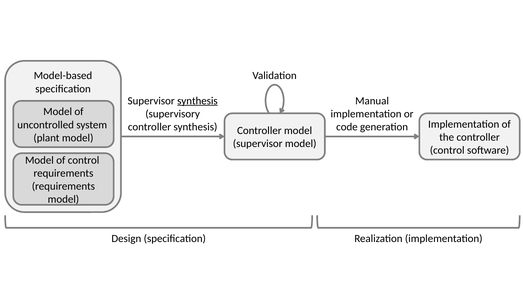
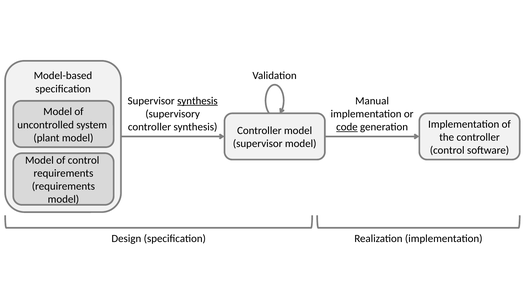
code underline: none -> present
